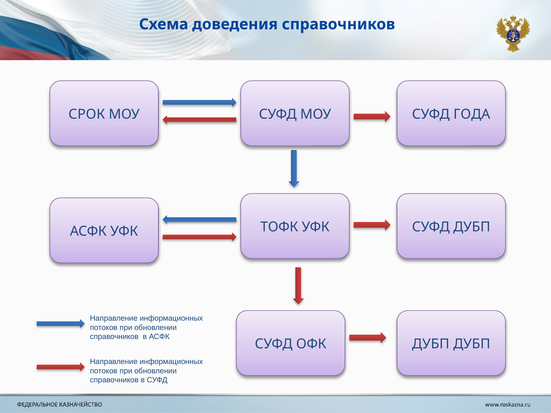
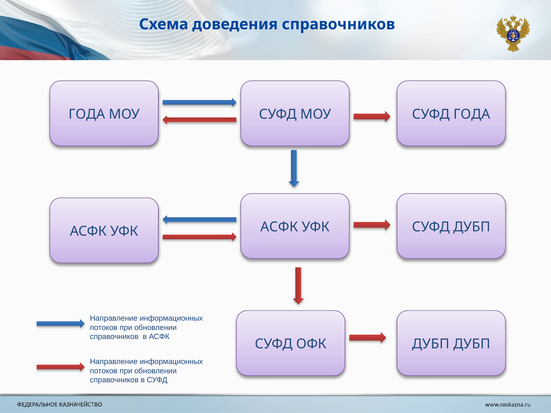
СРОК at (87, 114): СРОК -> ГОДА
ТОФК at (279, 227): ТОФК -> АСФК
